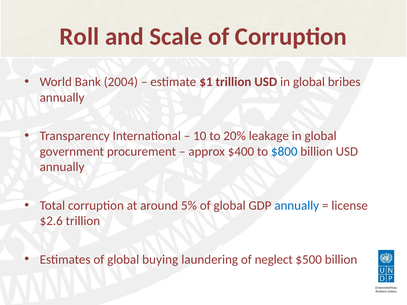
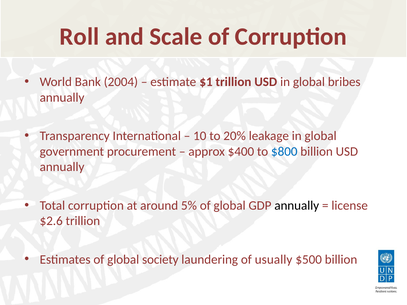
annually at (297, 206) colour: blue -> black
buying: buying -> society
neglect: neglect -> usually
